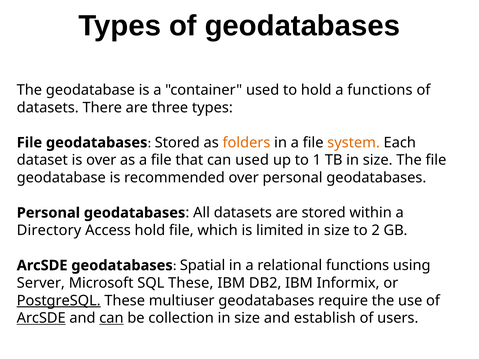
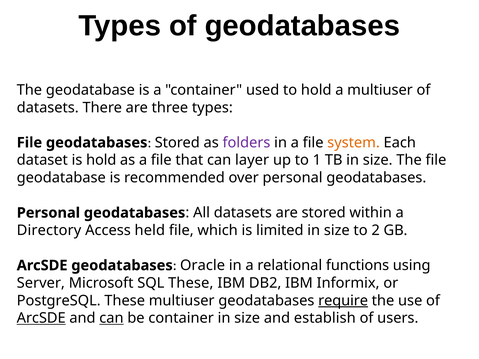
a functions: functions -> multiuser
folders colour: orange -> purple
is over: over -> hold
can used: used -> layer
Access hold: hold -> held
Spatial: Spatial -> Oracle
PostgreSQL underline: present -> none
require underline: none -> present
be collection: collection -> container
